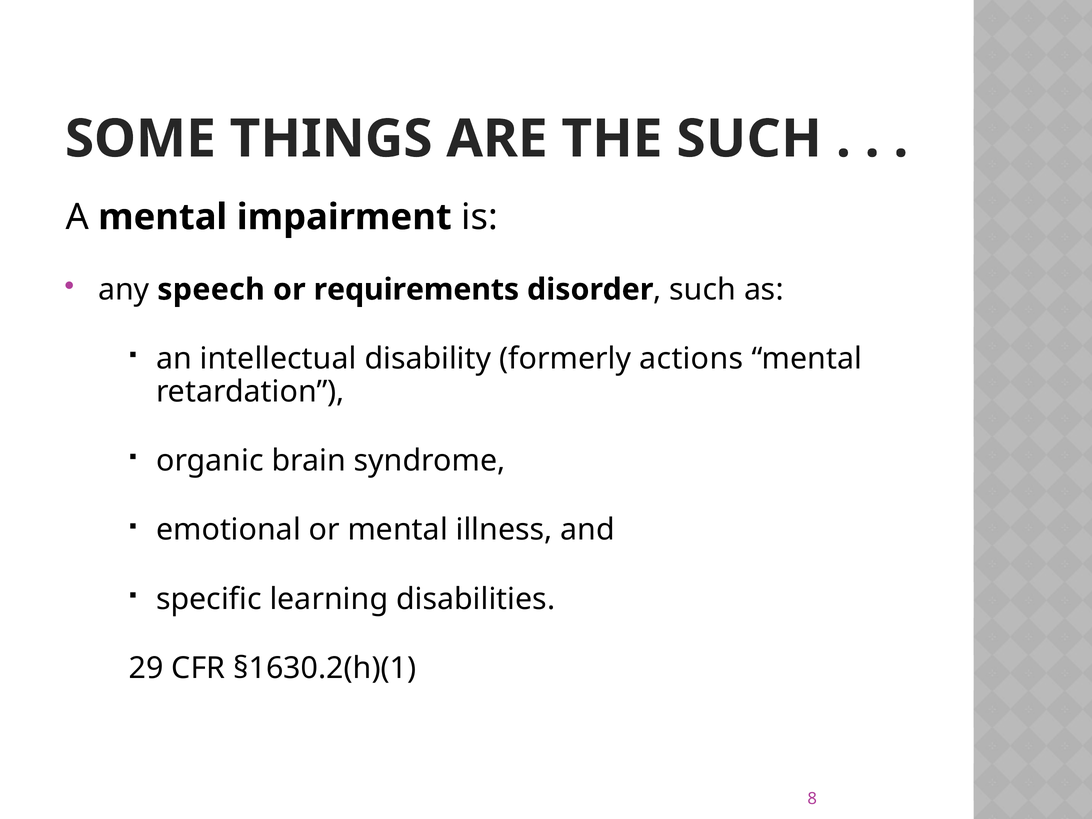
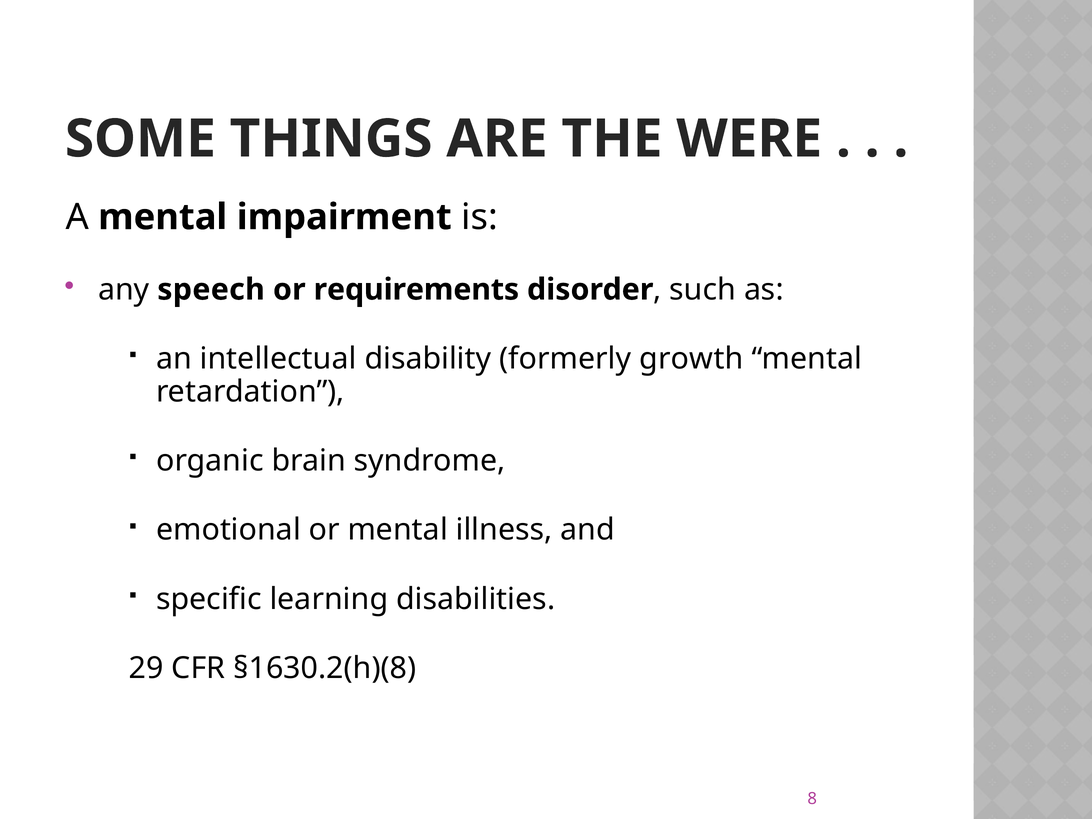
THE SUCH: SUCH -> WERE
actions: actions -> growth
§1630.2(h)(1: §1630.2(h)(1 -> §1630.2(h)(8
